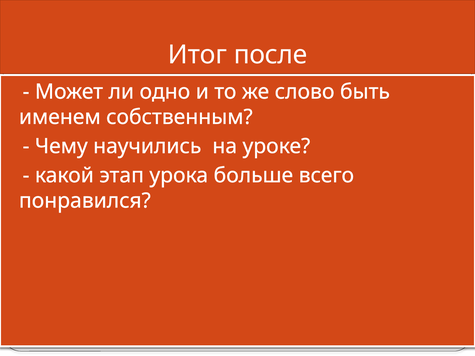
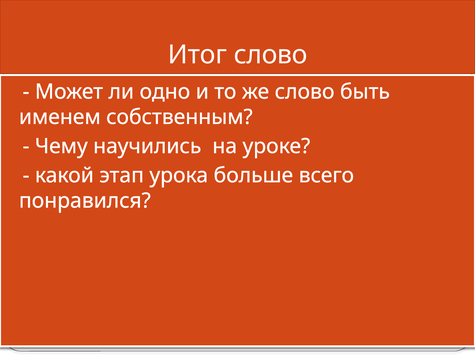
Итог после: после -> слово
